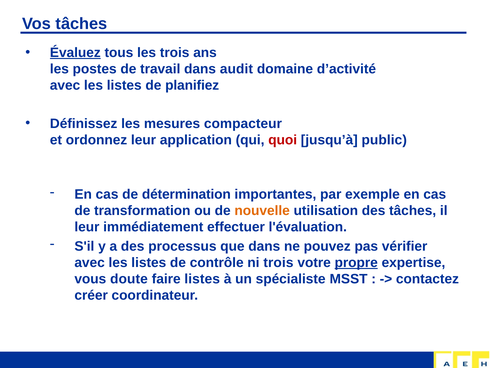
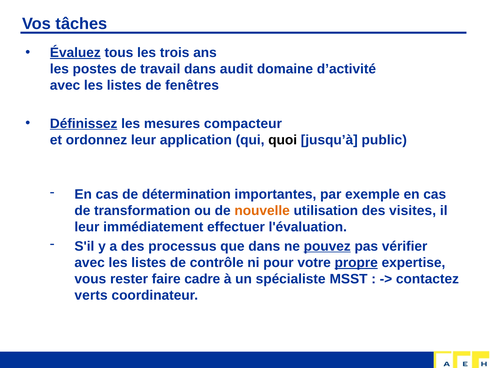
planifiez: planifiez -> fenêtres
Définissez underline: none -> present
quoi colour: red -> black
des tâches: tâches -> visites
pouvez underline: none -> present
ni trois: trois -> pour
doute: doute -> rester
faire listes: listes -> cadre
créer: créer -> verts
